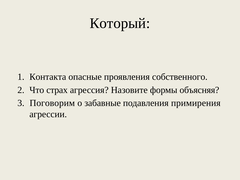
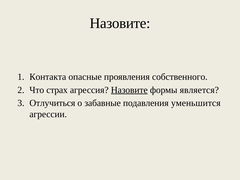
Который at (120, 23): Который -> Назовите
Назовите at (129, 90) underline: none -> present
объясняя: объясняя -> является
Поговорим: Поговорим -> Отлучиться
примирения: примирения -> уменьшится
